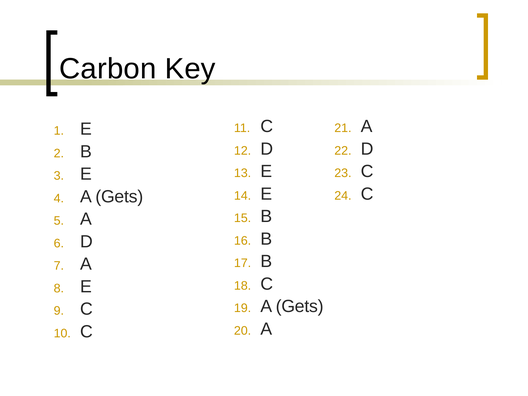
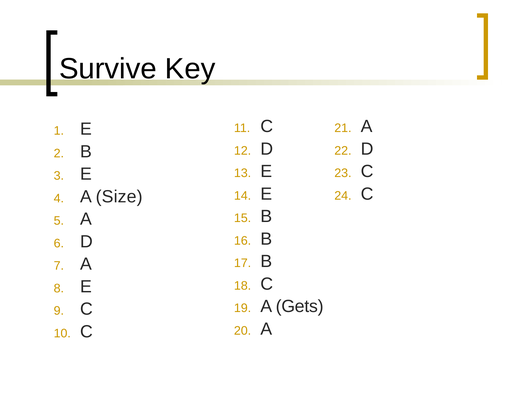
Carbon: Carbon -> Survive
Gets at (119, 197): Gets -> Size
